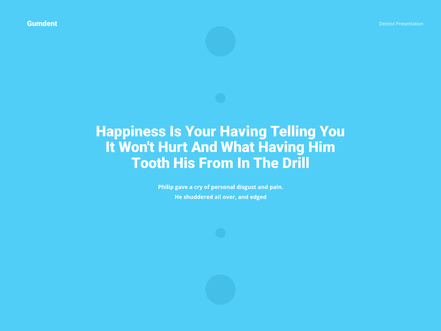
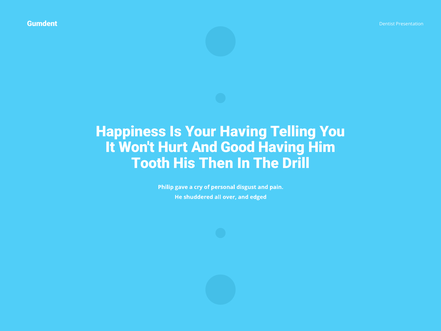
What: What -> Good
From: From -> Then
